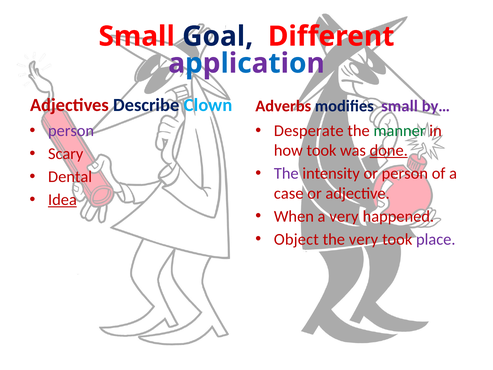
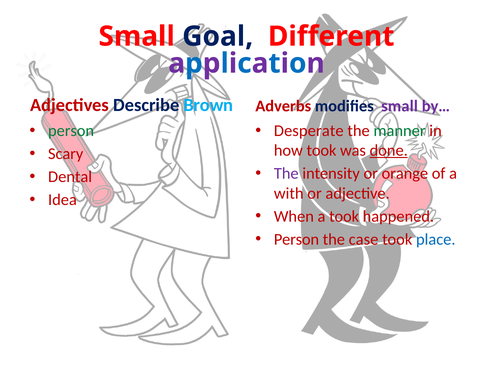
Clown: Clown -> Brown
person at (71, 131) colour: purple -> green
or person: person -> orange
case: case -> with
Idea underline: present -> none
a very: very -> took
Object at (296, 239): Object -> Person
the very: very -> case
place colour: purple -> blue
